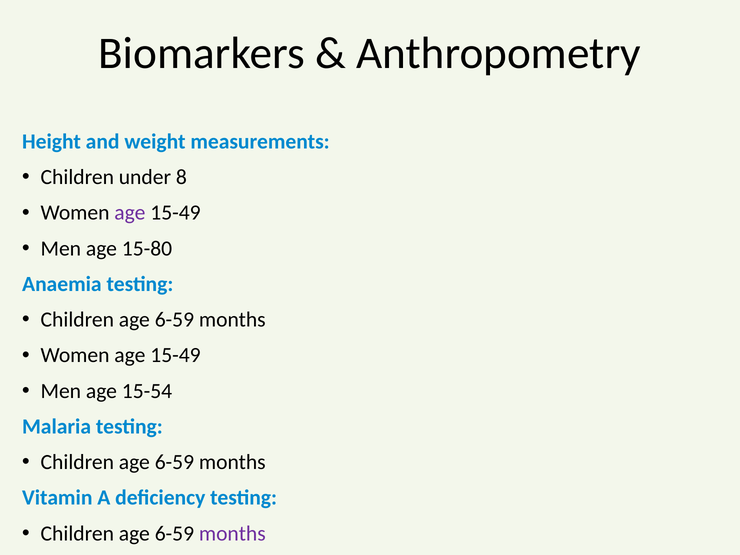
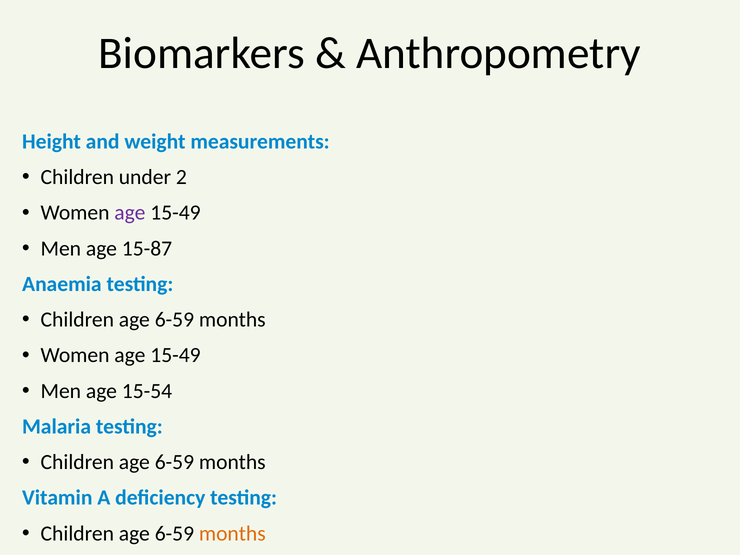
8: 8 -> 2
15-80: 15-80 -> 15-87
months at (232, 533) colour: purple -> orange
